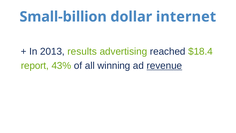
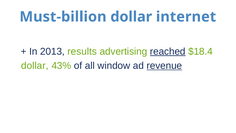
Small-billion: Small-billion -> Must-billion
reached underline: none -> present
report at (35, 66): report -> dollar
winning: winning -> window
